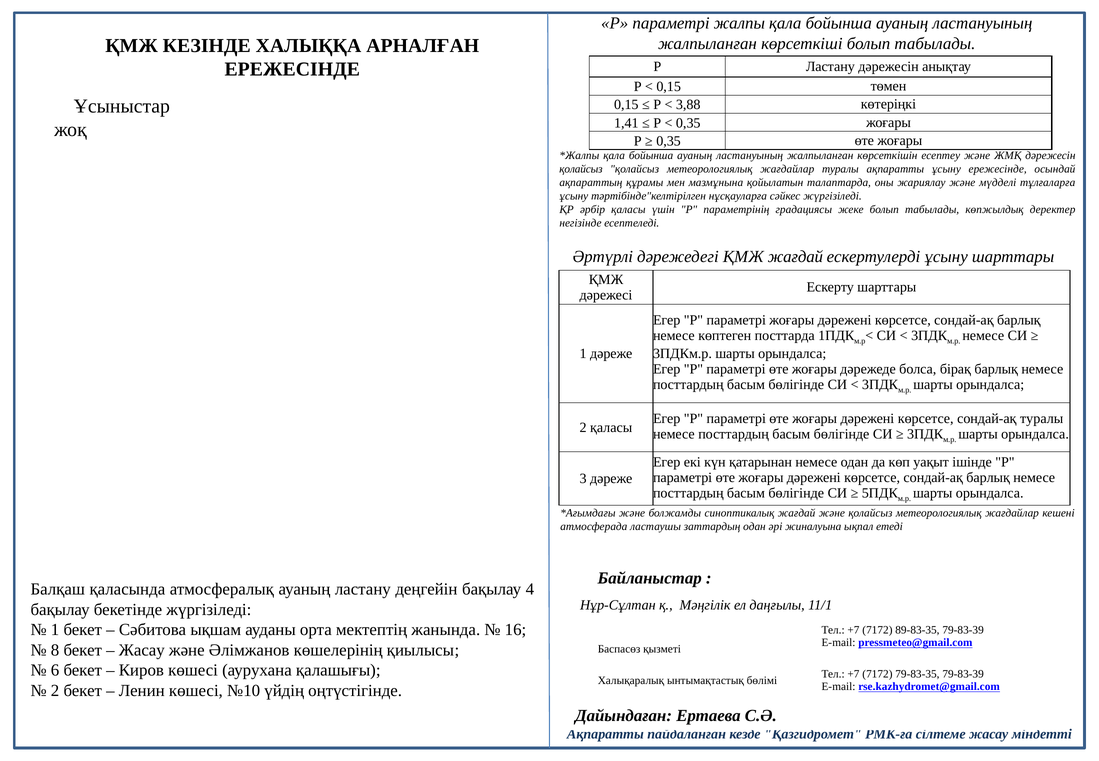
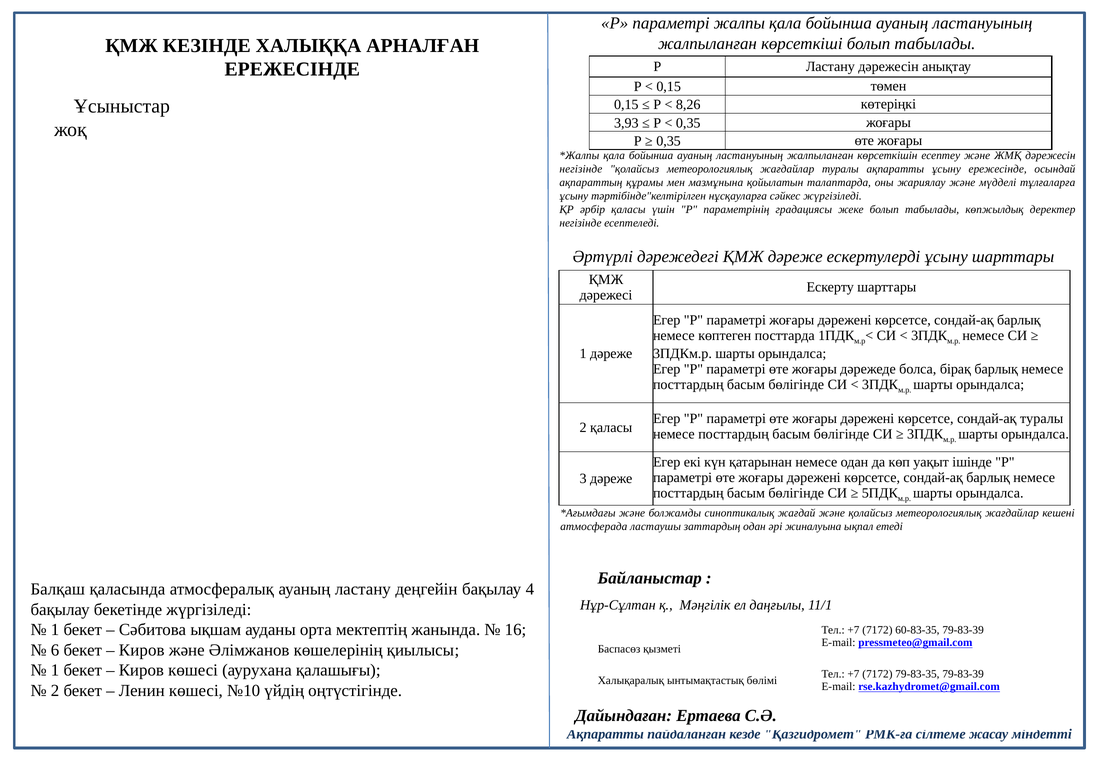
3,88: 3,88 -> 8,26
1,41: 1,41 -> 3,93
қолайсыз at (581, 169): қолайсыз -> негізінде
ҚМЖ жағдай: жағдай -> дәреже
89-83-35: 89-83-35 -> 60-83-35
8: 8 -> 6
Жасау at (142, 650): Жасау -> Киров
6 at (55, 670): 6 -> 1
